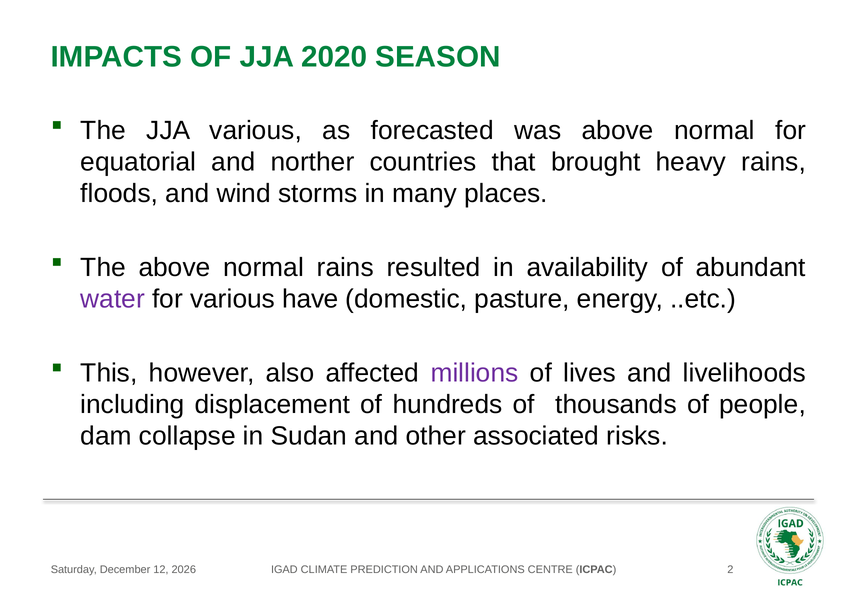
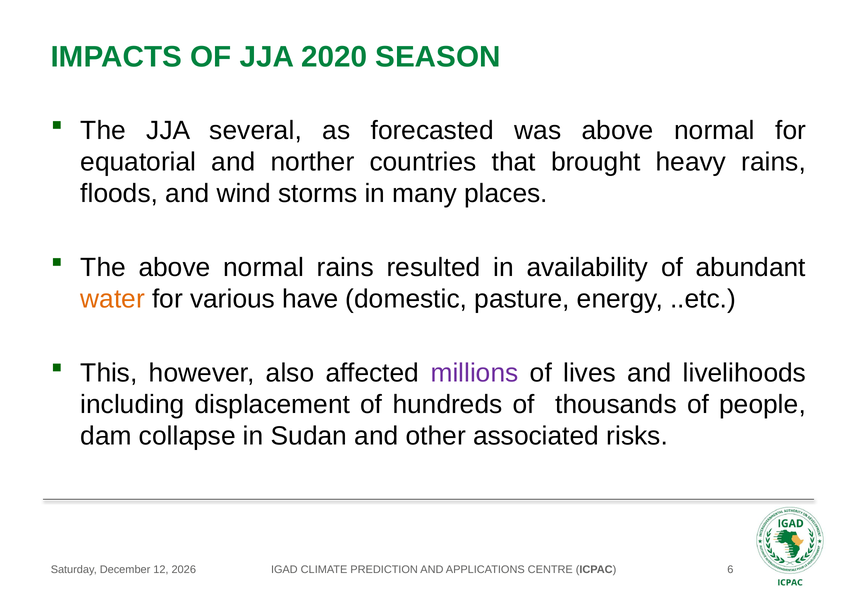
JJA various: various -> several
water colour: purple -> orange
2: 2 -> 6
